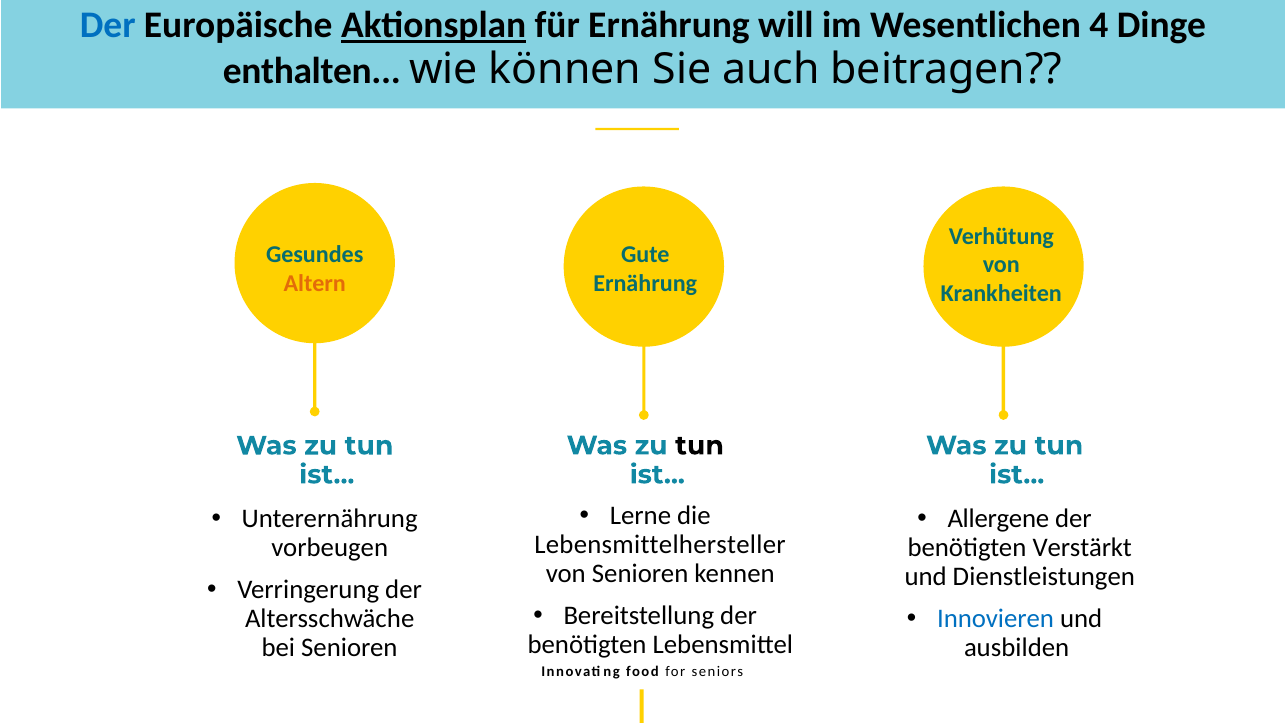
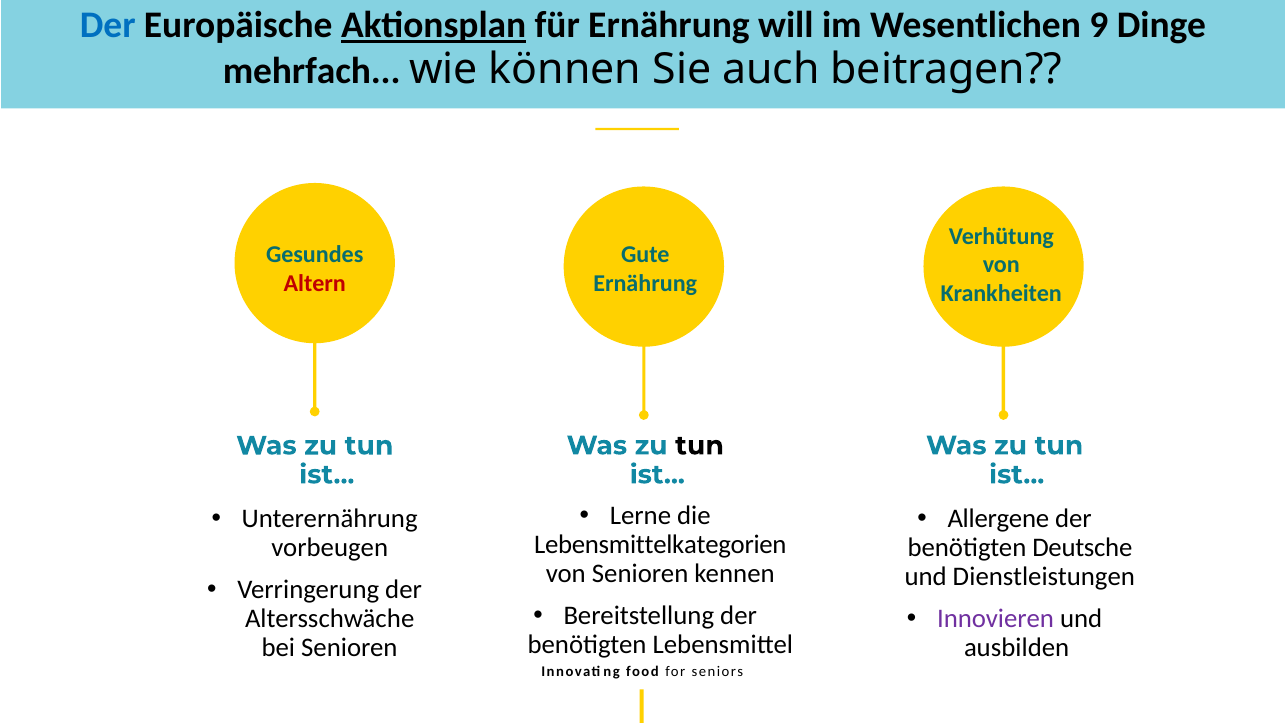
4: 4 -> 9
enthalten: enthalten -> mehrfach
Altern colour: orange -> red
Lebensmittelhersteller: Lebensmittelhersteller -> Lebensmittelkategorien
Verstärkt: Verstärkt -> Deutsche
Innovieren colour: blue -> purple
